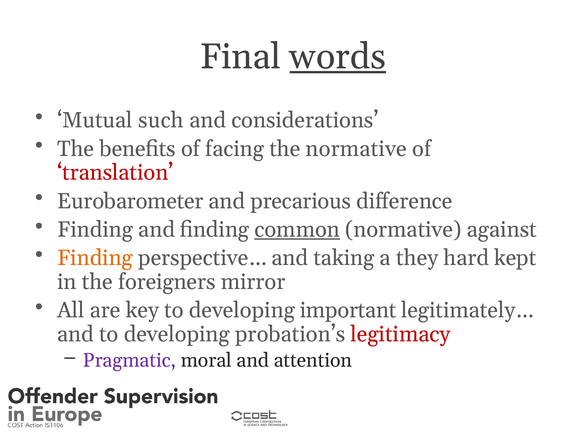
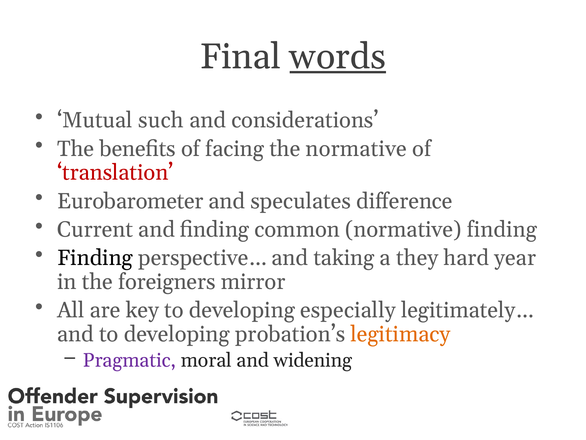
precarious: precarious -> speculates
Finding at (95, 229): Finding -> Current
common underline: present -> none
normative against: against -> finding
Finding at (95, 258) colour: orange -> black
kept: kept -> year
important: important -> especially
legitimacy colour: red -> orange
attention: attention -> widening
